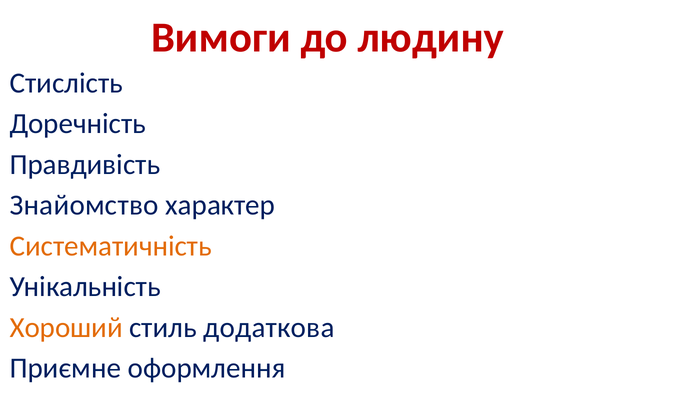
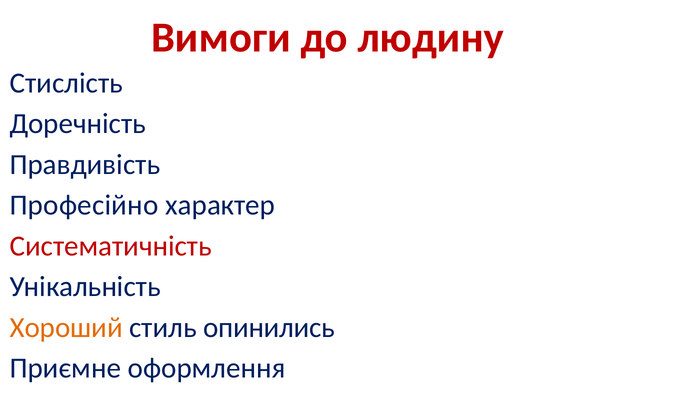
Знайомство: Знайомство -> Професійно
Систематичність colour: orange -> red
додаткова: додаткова -> опинились
